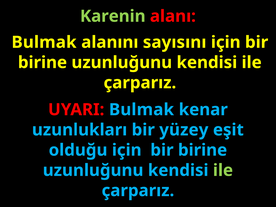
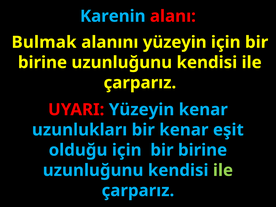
Karenin colour: light green -> light blue
alanını sayısını: sayısını -> yüzeyin
UYARI Bulmak: Bulmak -> Yüzeyin
bir yüzey: yüzey -> kenar
